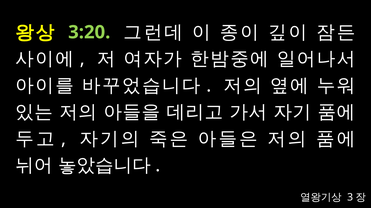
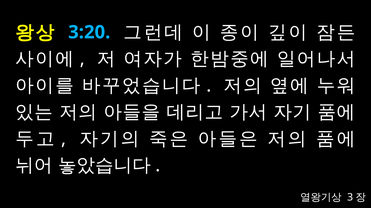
3:20 colour: light green -> light blue
